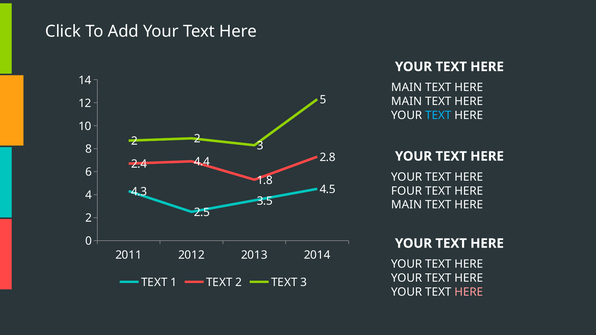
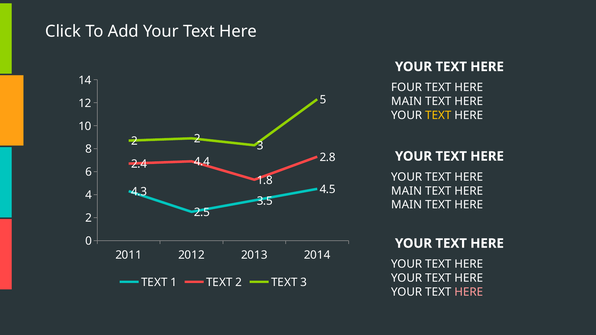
MAIN at (407, 87): MAIN -> FOUR
TEXT at (438, 115) colour: light blue -> yellow
FOUR at (407, 191): FOUR -> MAIN
